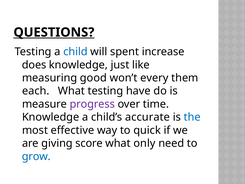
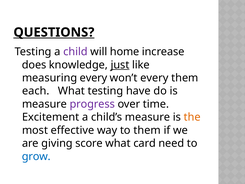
child colour: blue -> purple
spent: spent -> home
just underline: none -> present
measuring good: good -> every
Knowledge at (51, 117): Knowledge -> Excitement
child’s accurate: accurate -> measure
the colour: blue -> orange
to quick: quick -> them
only: only -> card
